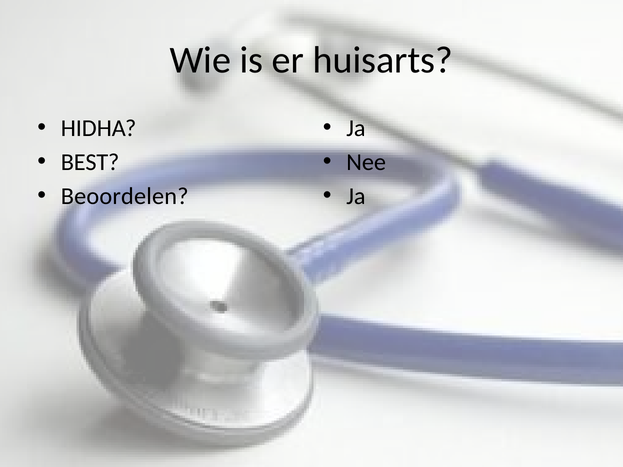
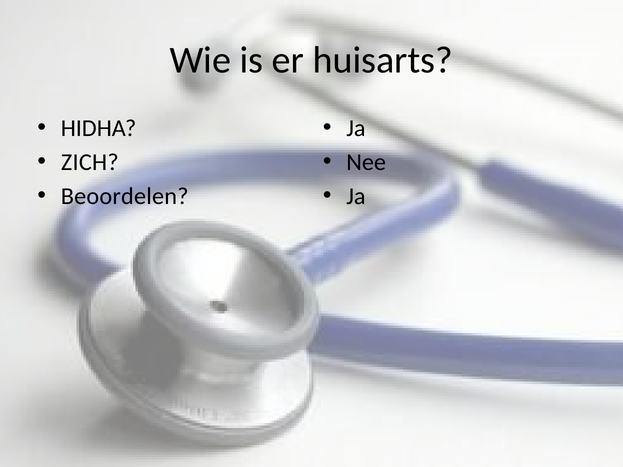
BEST: BEST -> ZICH
